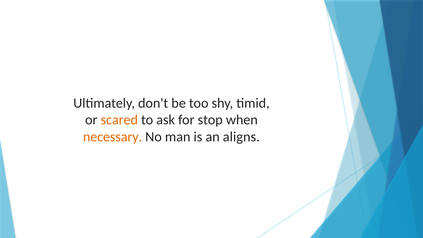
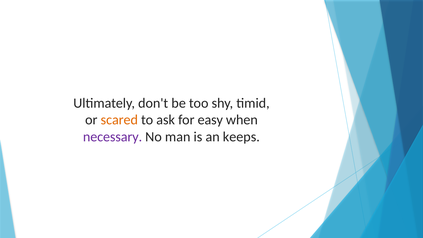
stop: stop -> easy
necessary colour: orange -> purple
aligns: aligns -> keeps
